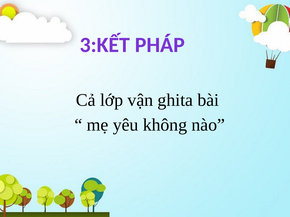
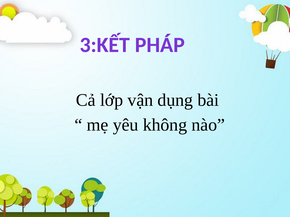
ghita: ghita -> dụng
